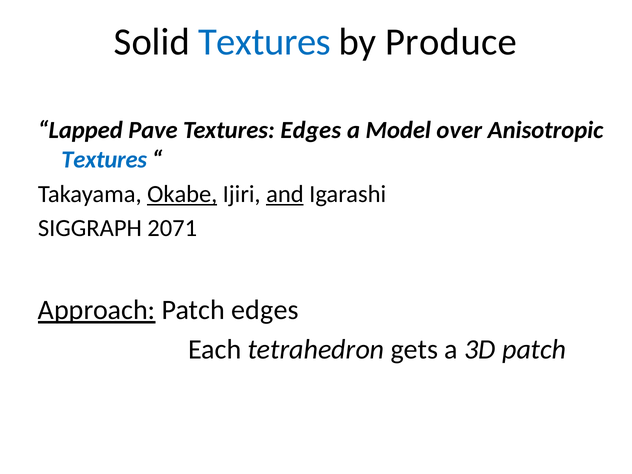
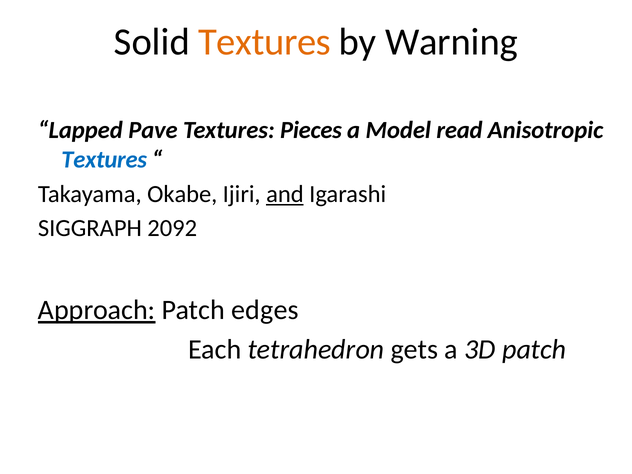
Textures at (265, 42) colour: blue -> orange
Produce: Produce -> Warning
Textures Edges: Edges -> Pieces
over: over -> read
Okabe underline: present -> none
2071: 2071 -> 2092
